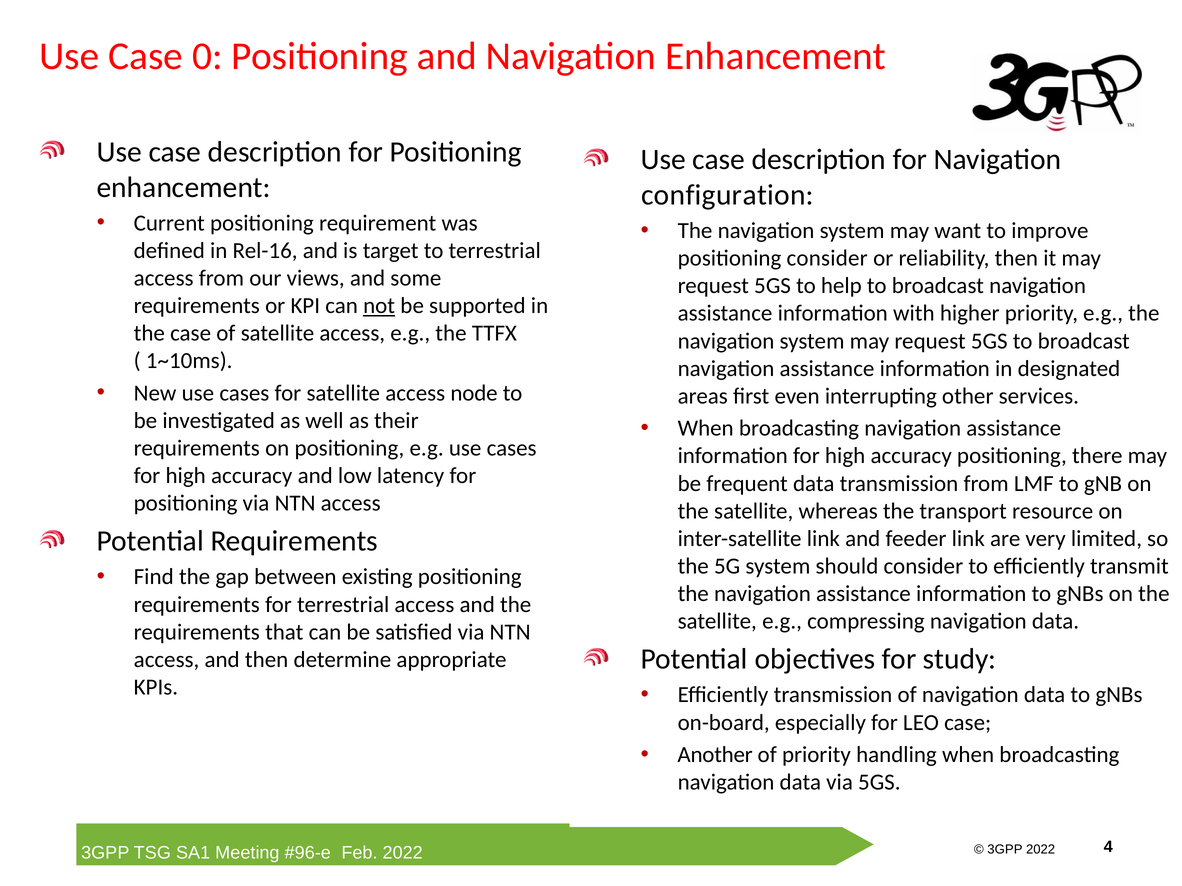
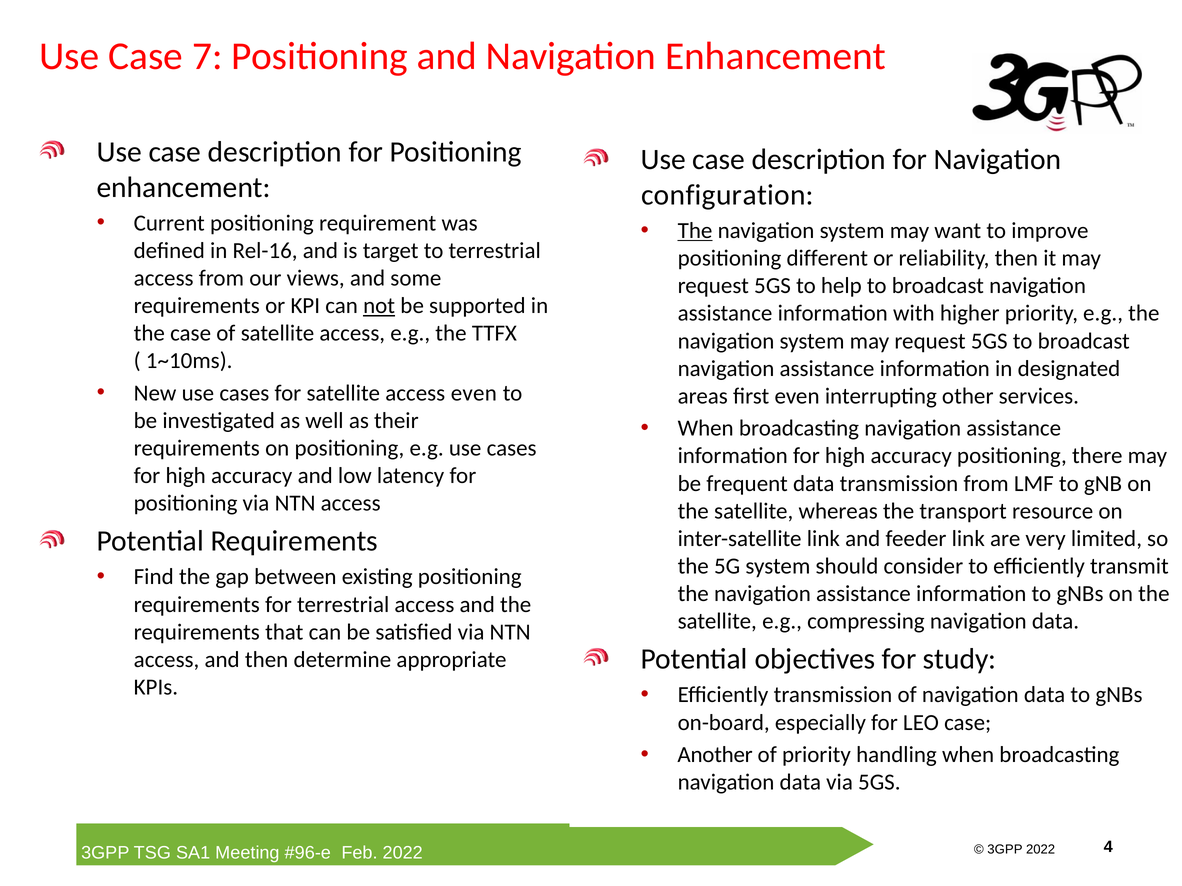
0: 0 -> 7
The at (695, 231) underline: none -> present
positioning consider: consider -> different
access node: node -> even
